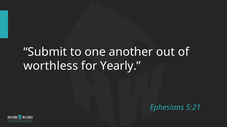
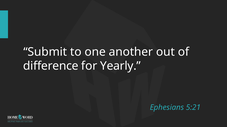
worthless: worthless -> difference
